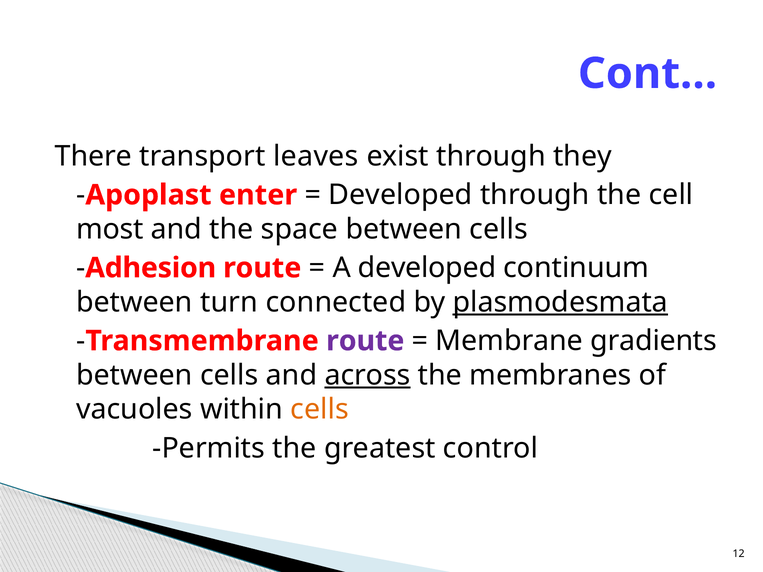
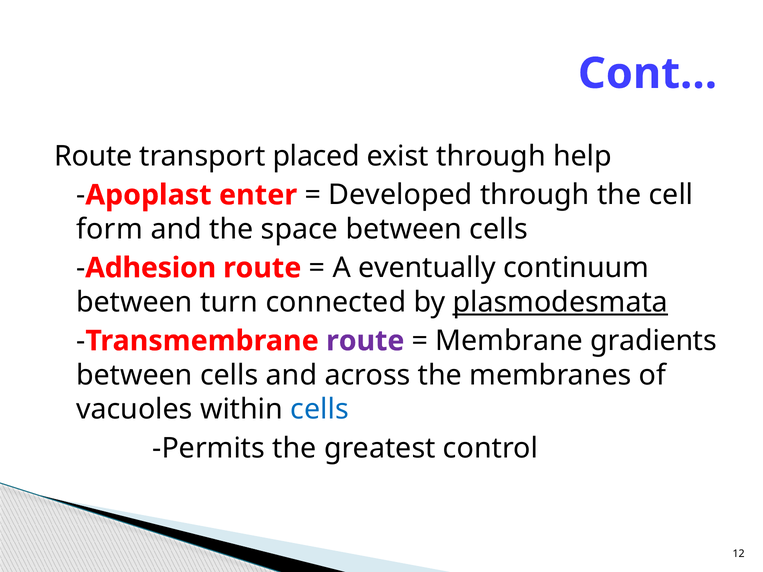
There at (93, 156): There -> Route
leaves: leaves -> placed
they: they -> help
most: most -> form
A developed: developed -> eventually
across underline: present -> none
cells at (320, 410) colour: orange -> blue
